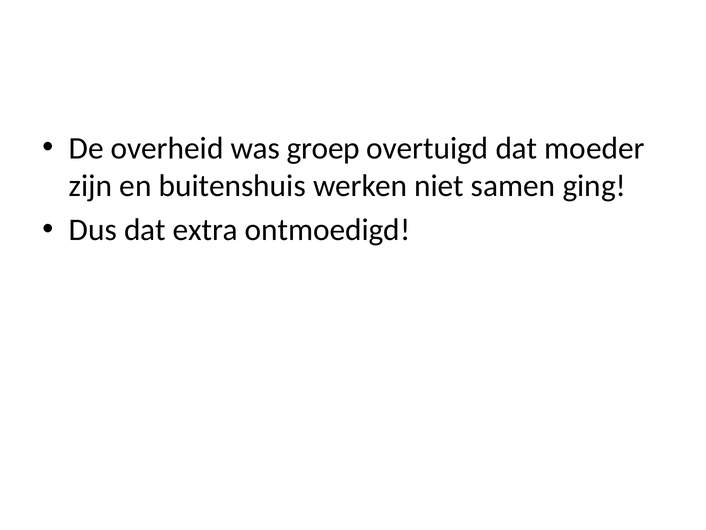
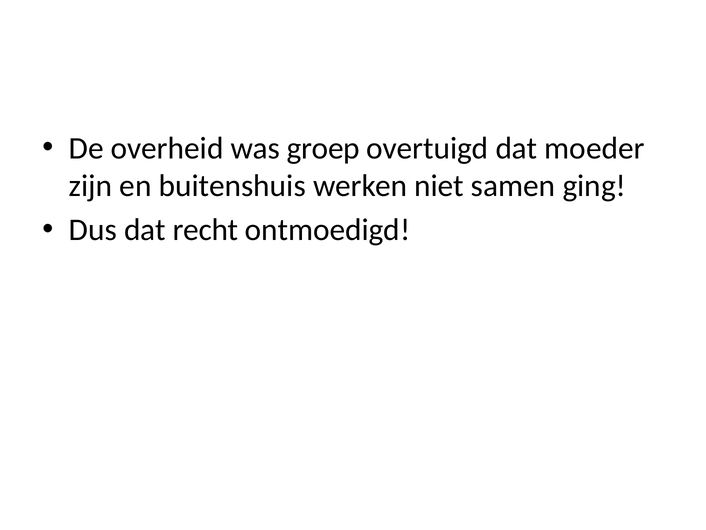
extra: extra -> recht
